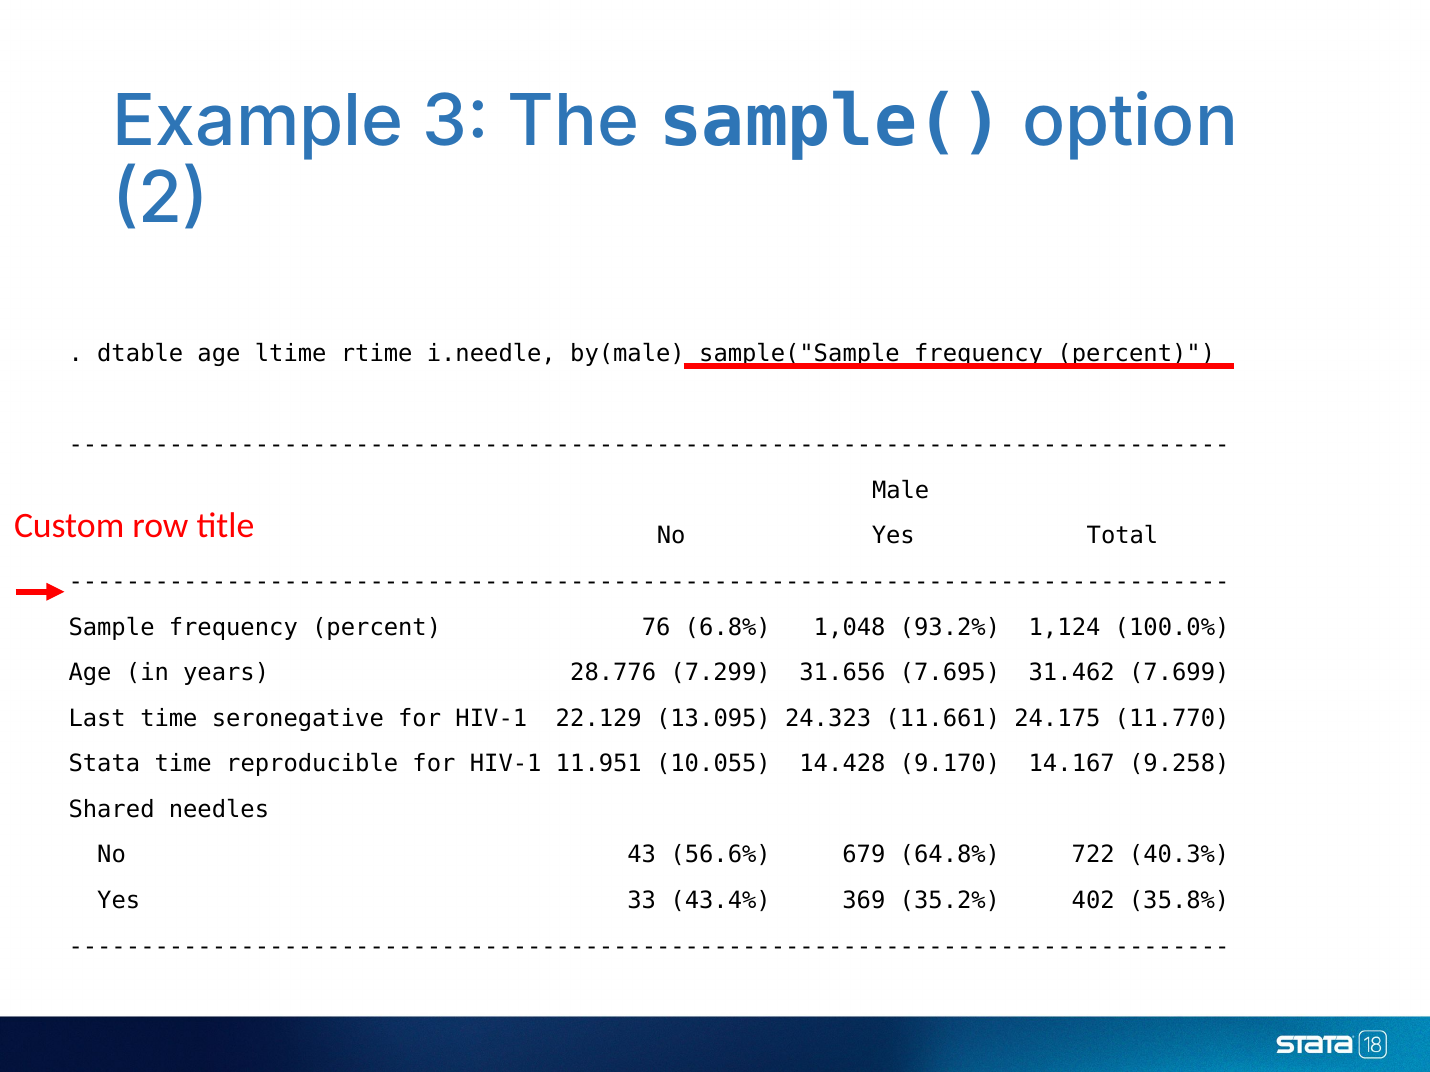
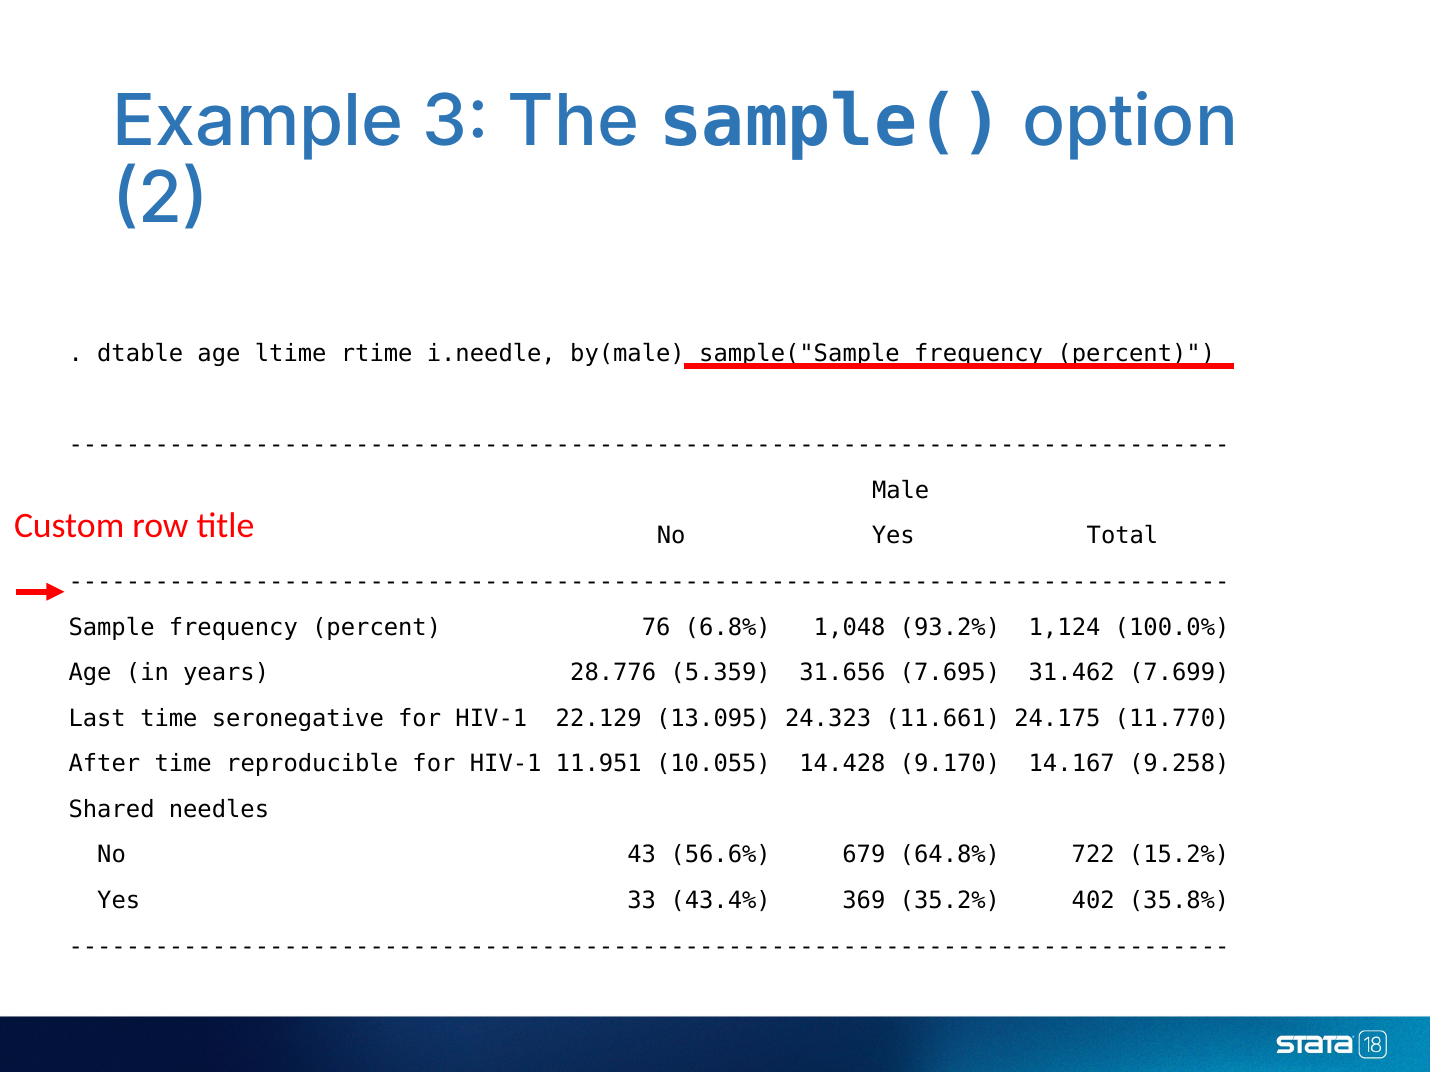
7.299: 7.299 -> 5.359
Stata: Stata -> After
40.3%: 40.3% -> 15.2%
